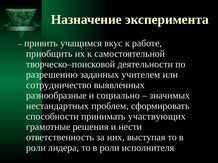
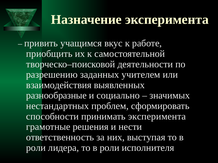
сотрудничество: сотрудничество -> взаимодействия
принимать участвующих: участвующих -> эксперимента
